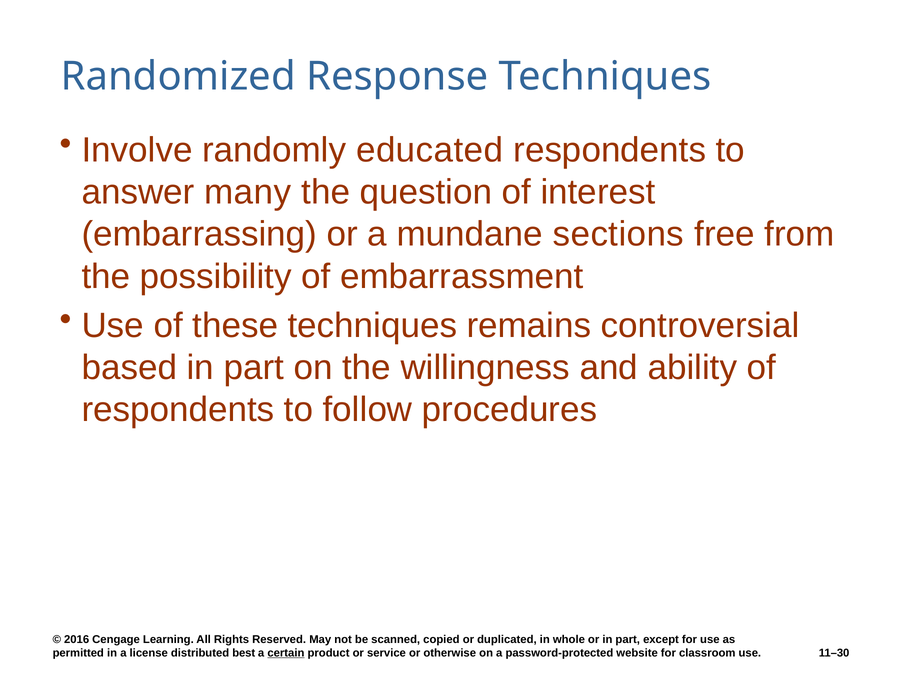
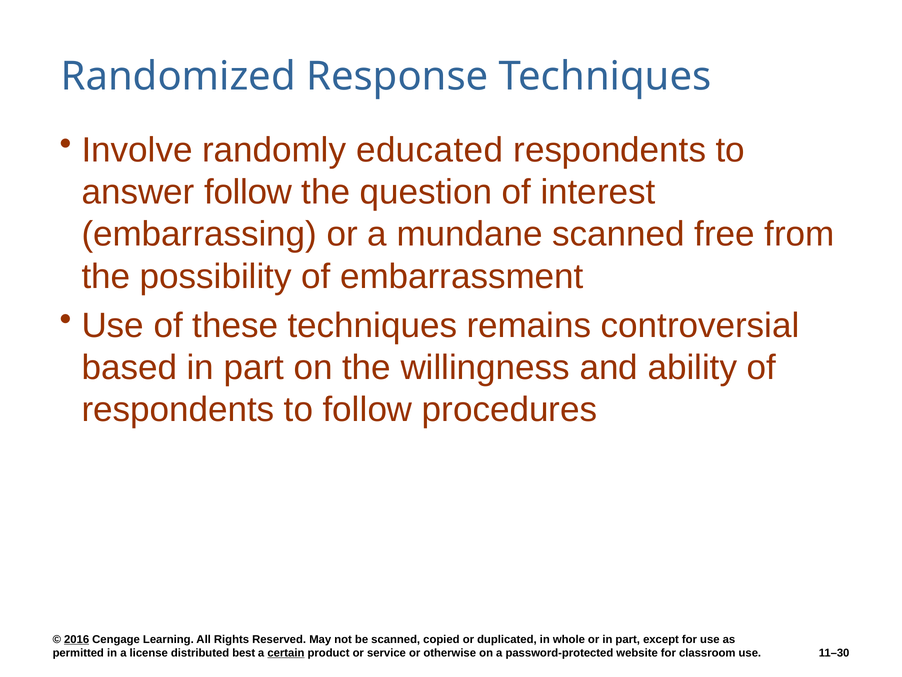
answer many: many -> follow
mundane sections: sections -> scanned
2016 underline: none -> present
